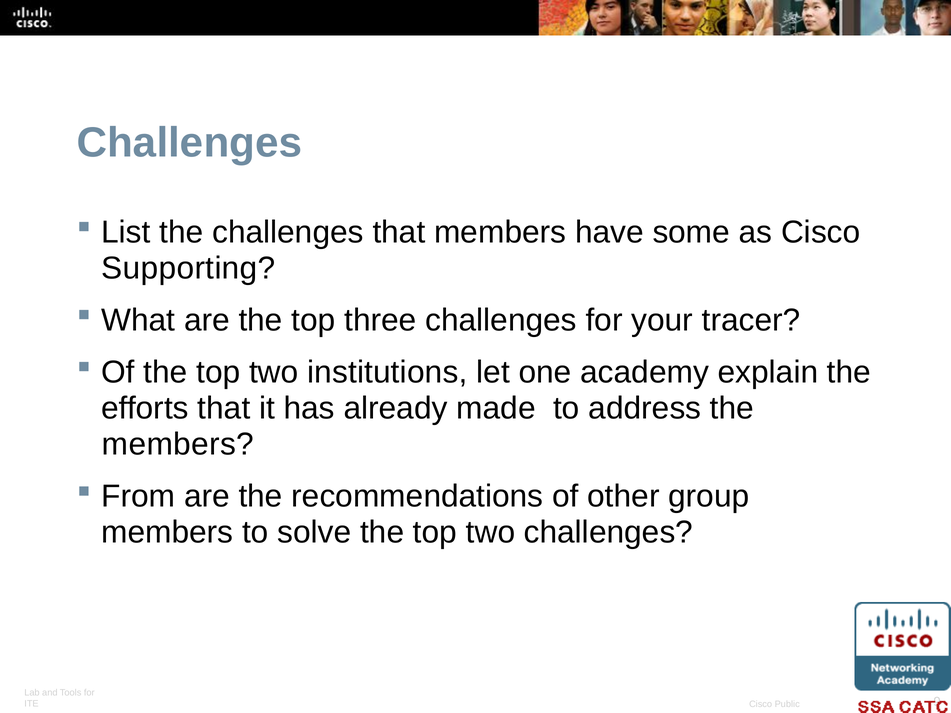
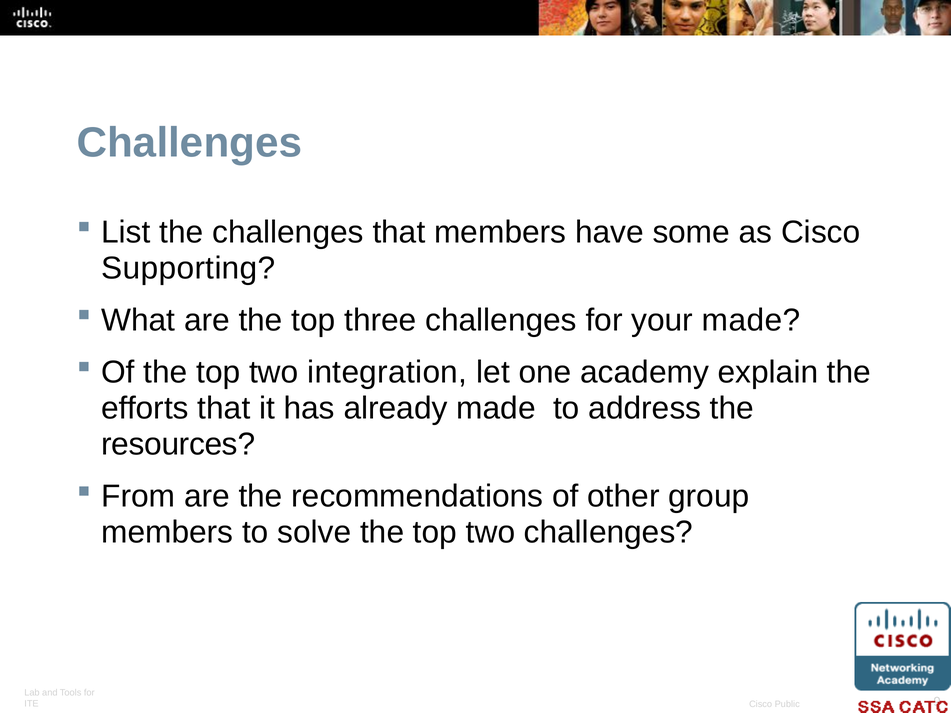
your tracer: tracer -> made
institutions: institutions -> integration
members at (178, 445): members -> resources
